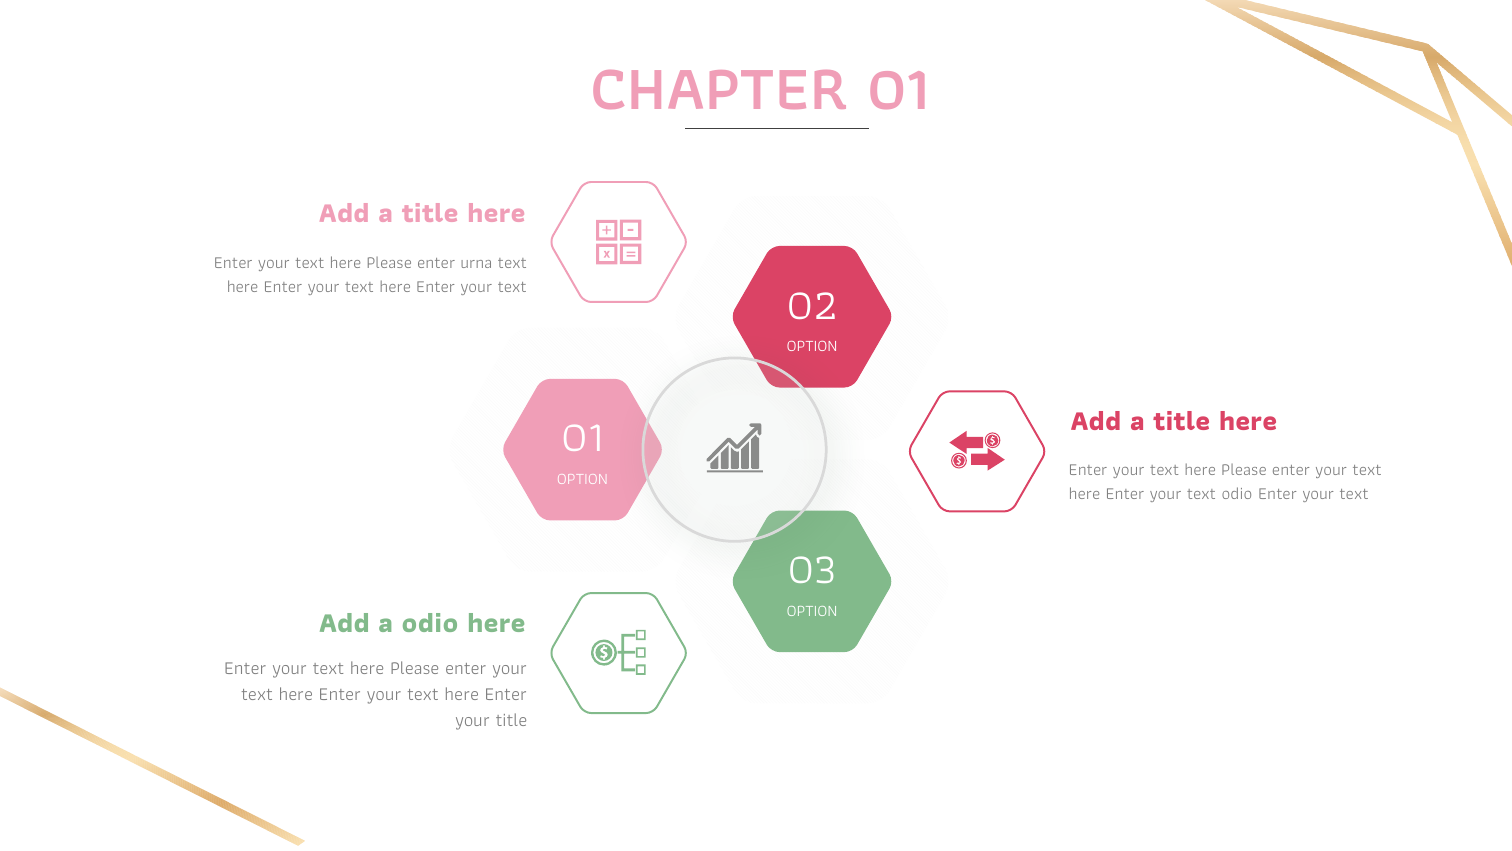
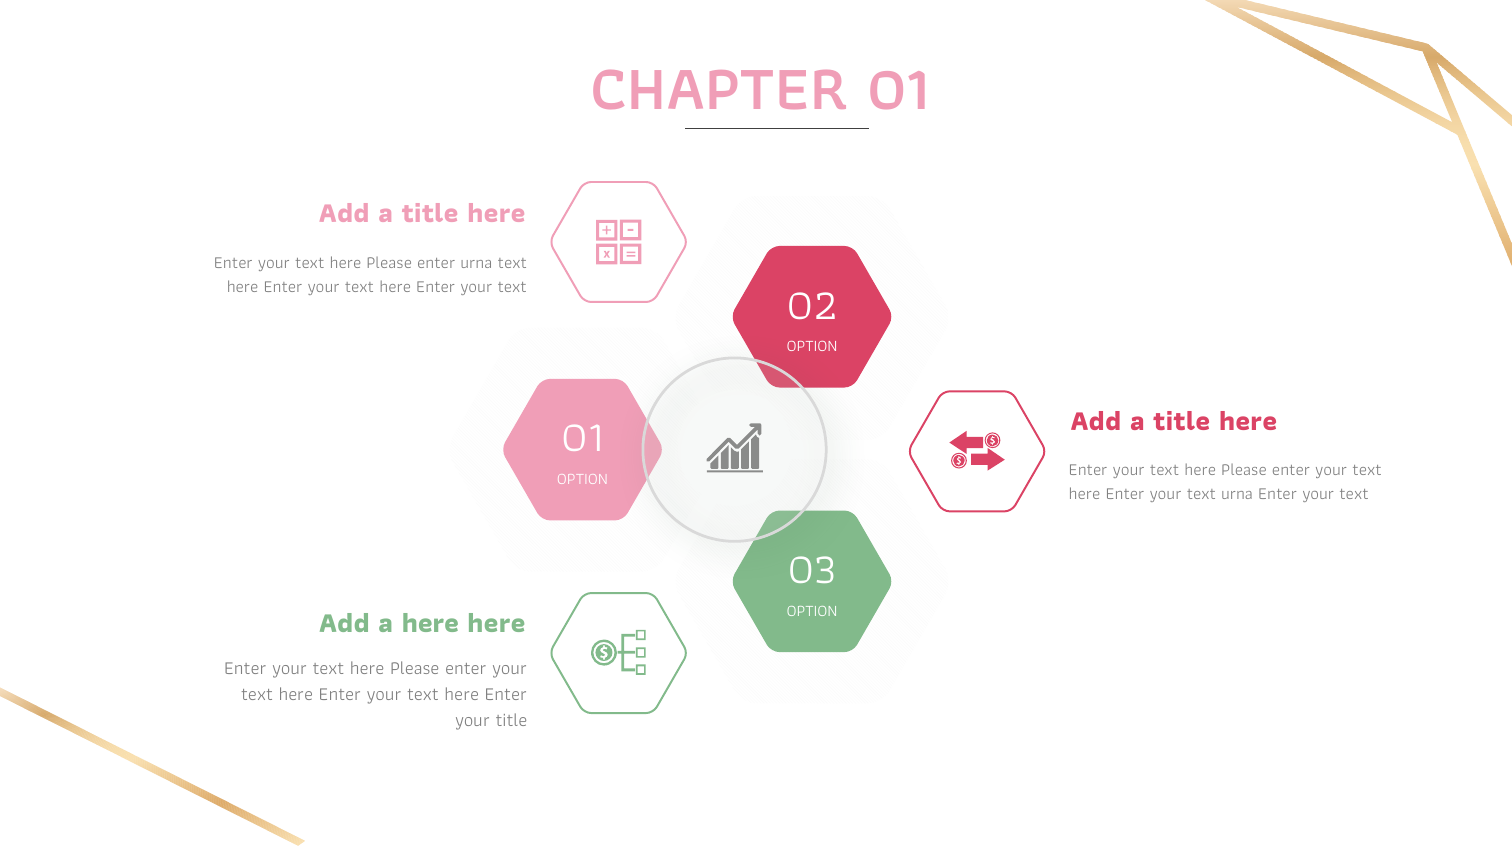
text odio: odio -> urna
a odio: odio -> here
